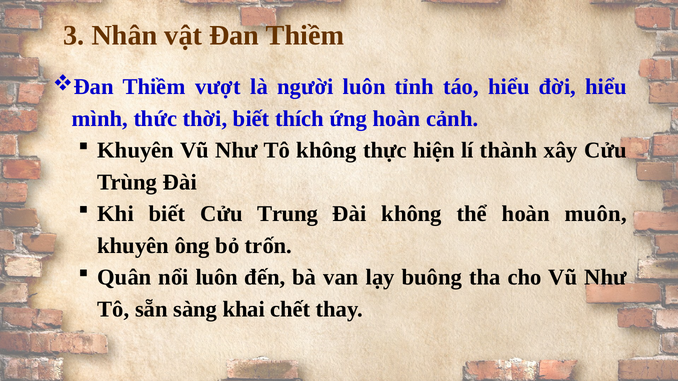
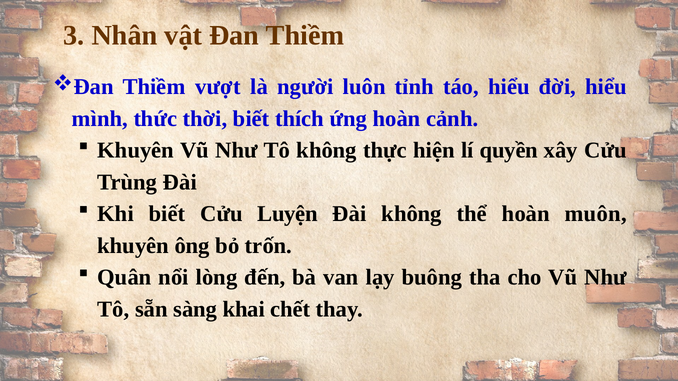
thành: thành -> quyền
Trung: Trung -> Luyện
nổi luôn: luôn -> lòng
